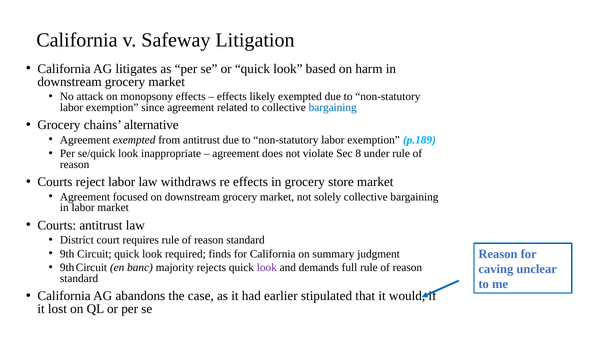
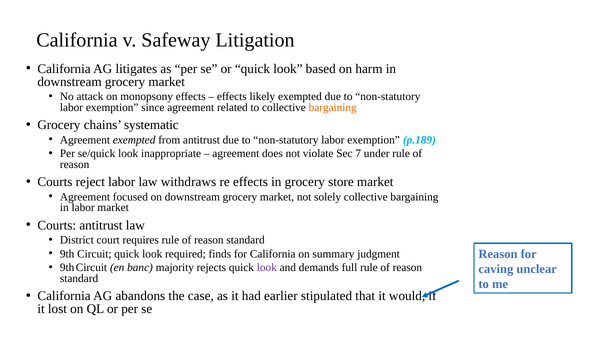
bargaining at (333, 107) colour: blue -> orange
alternative: alternative -> systematic
8: 8 -> 7
